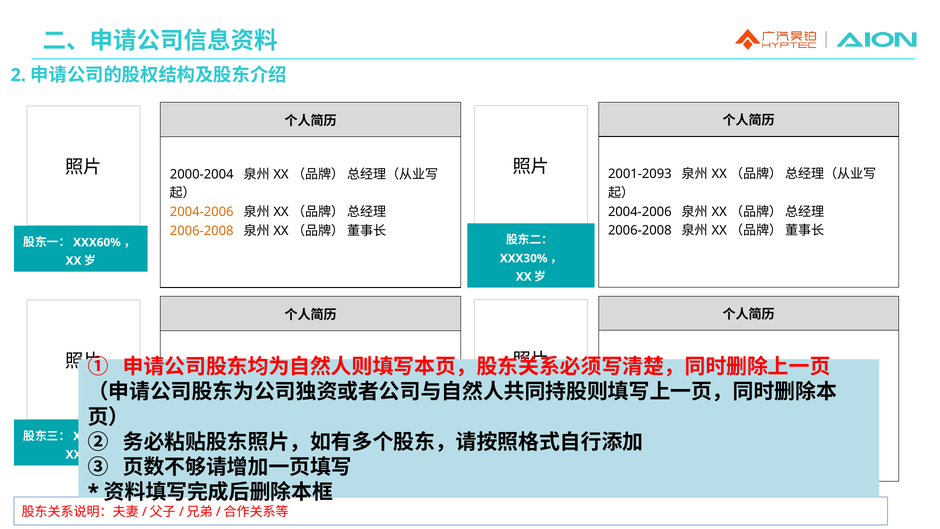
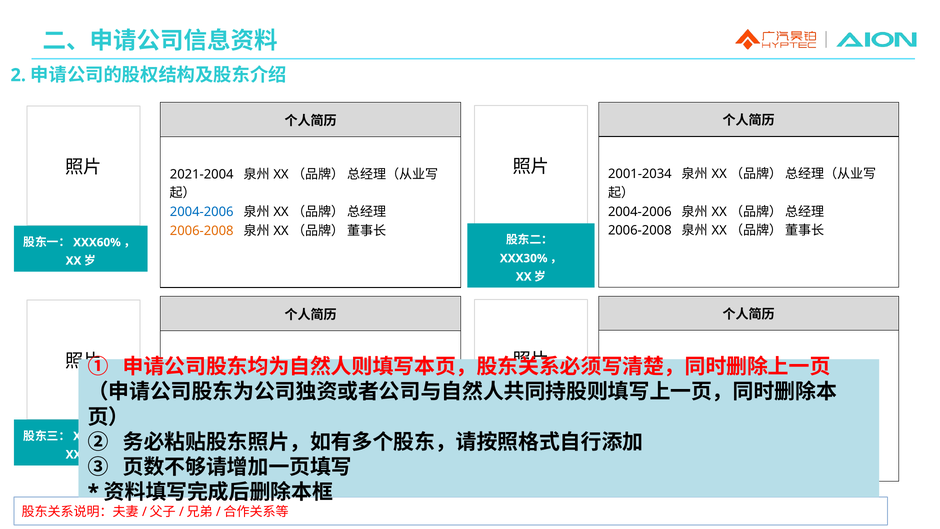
2001-2093: 2001-2093 -> 2001-2034
2000-2004: 2000-2004 -> 2021-2004
2004-2006 at (202, 212) colour: orange -> blue
